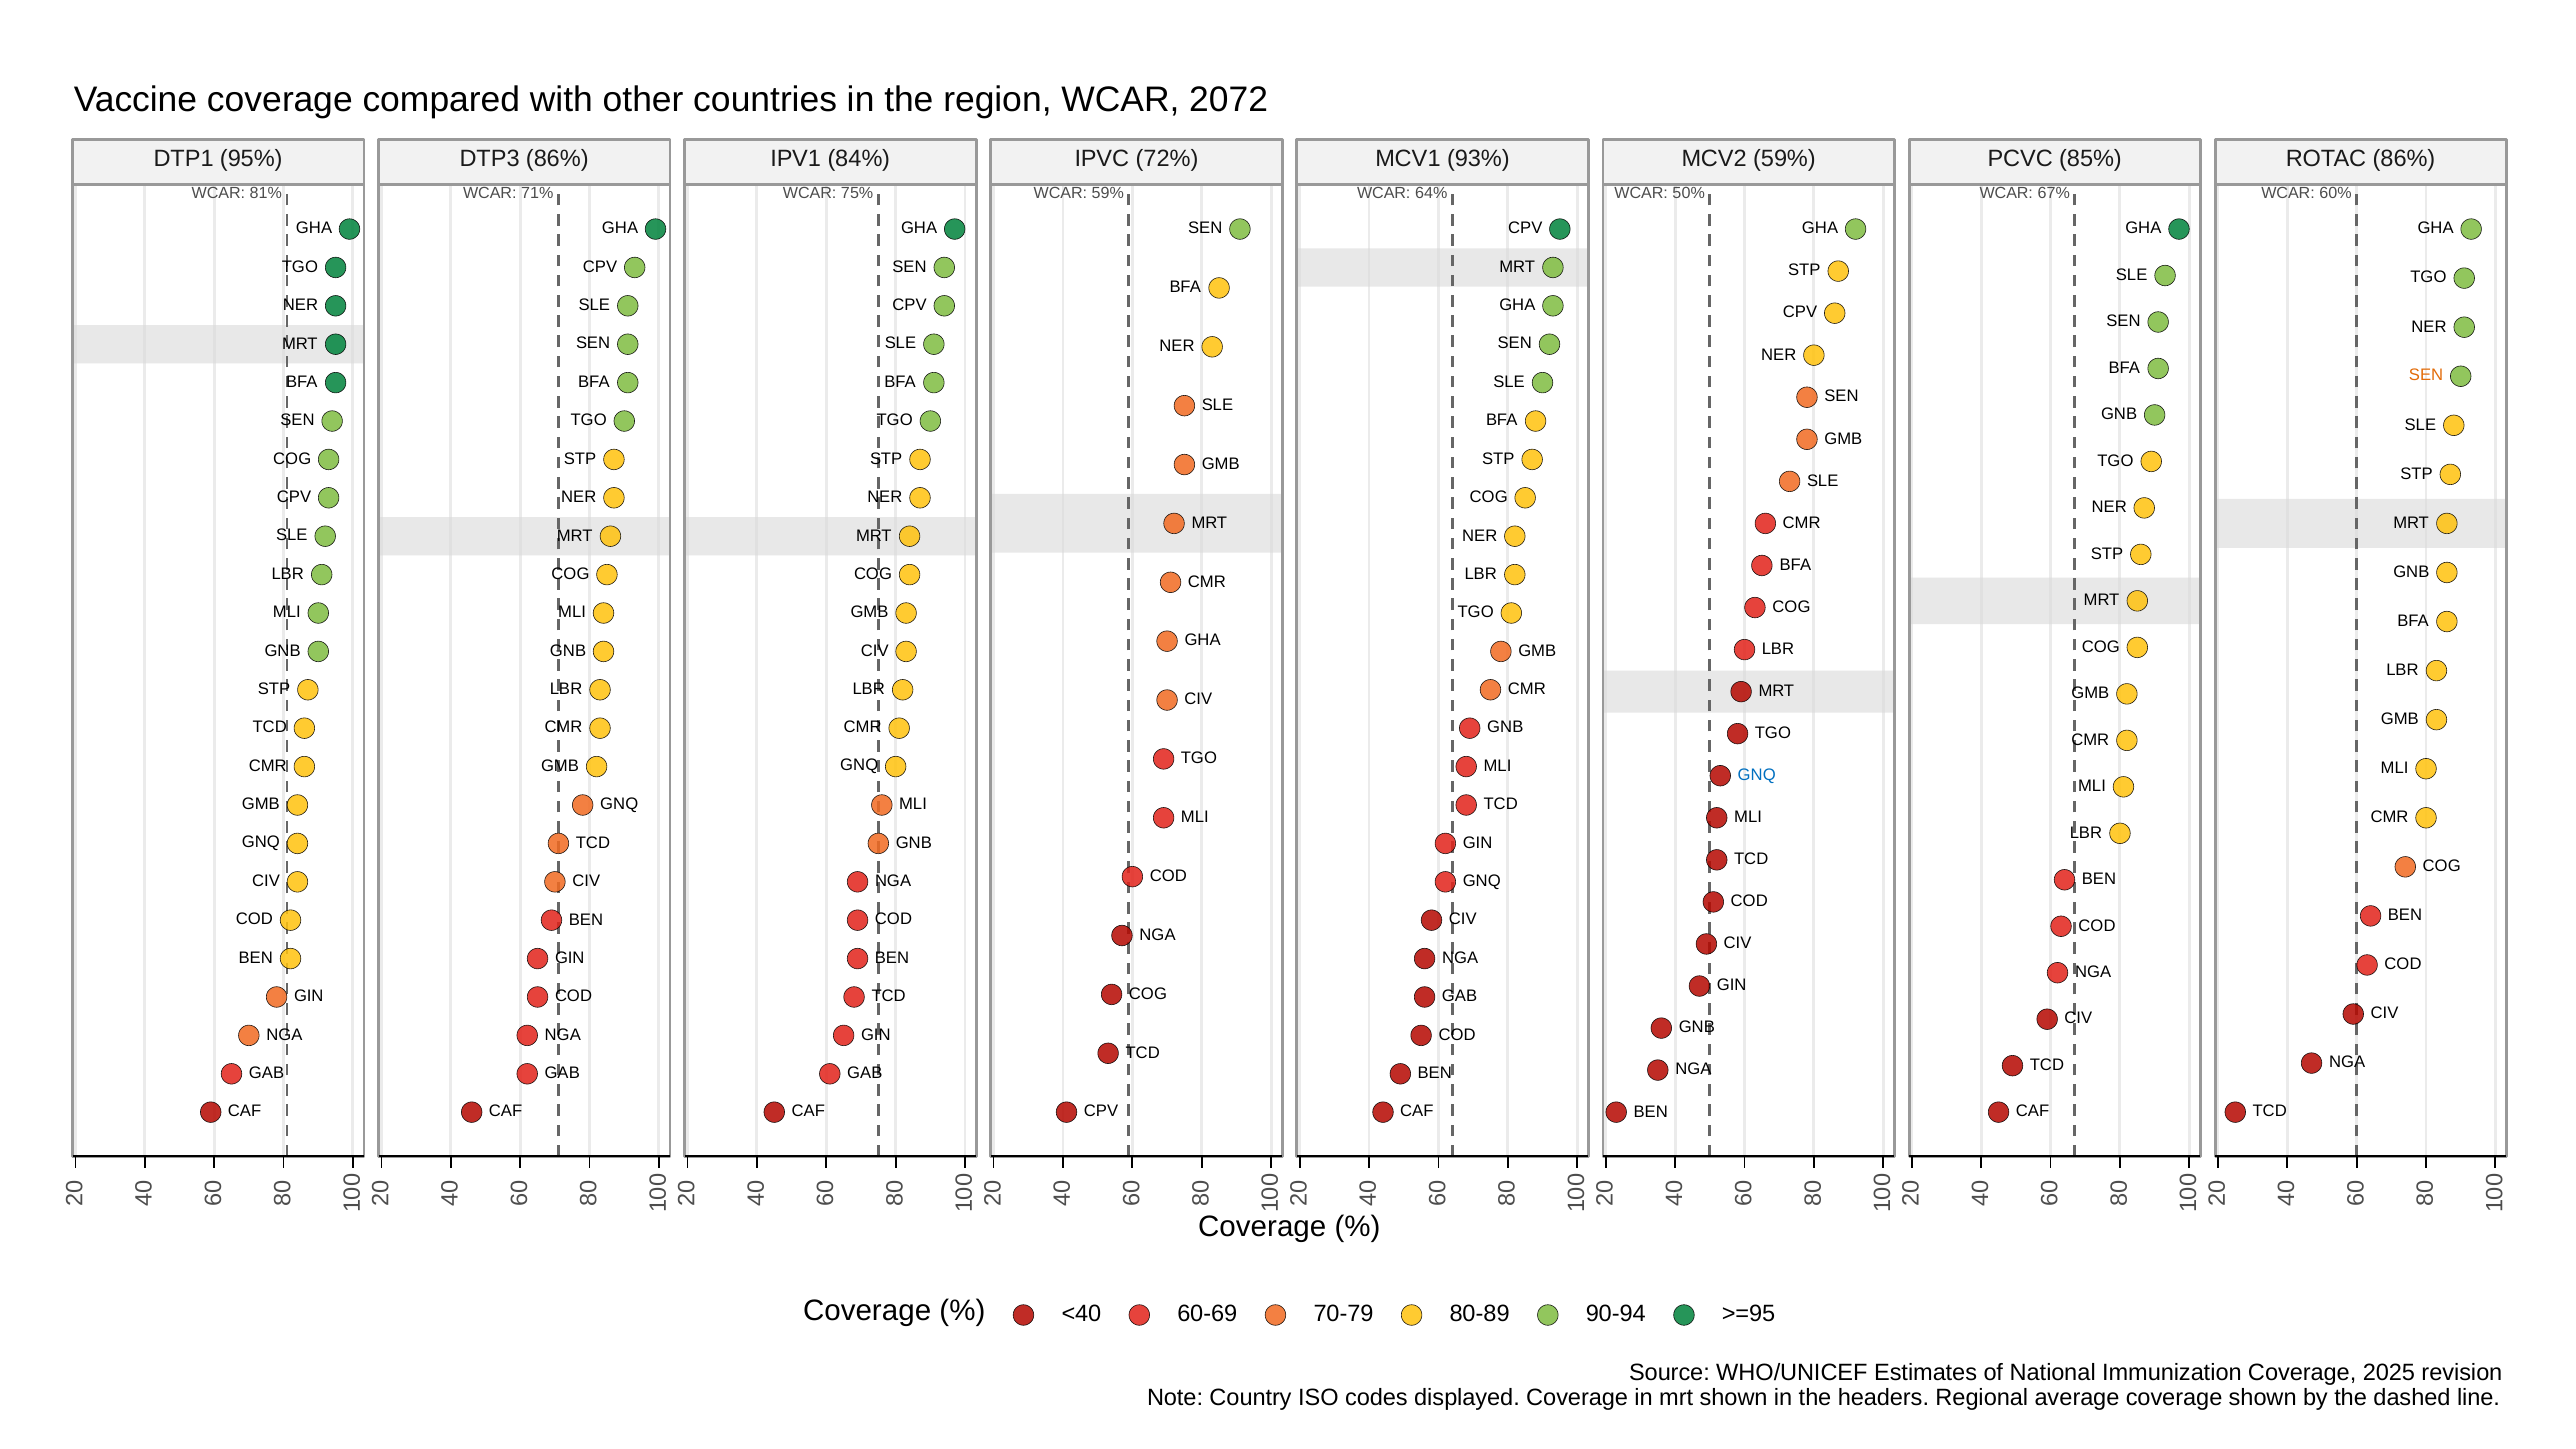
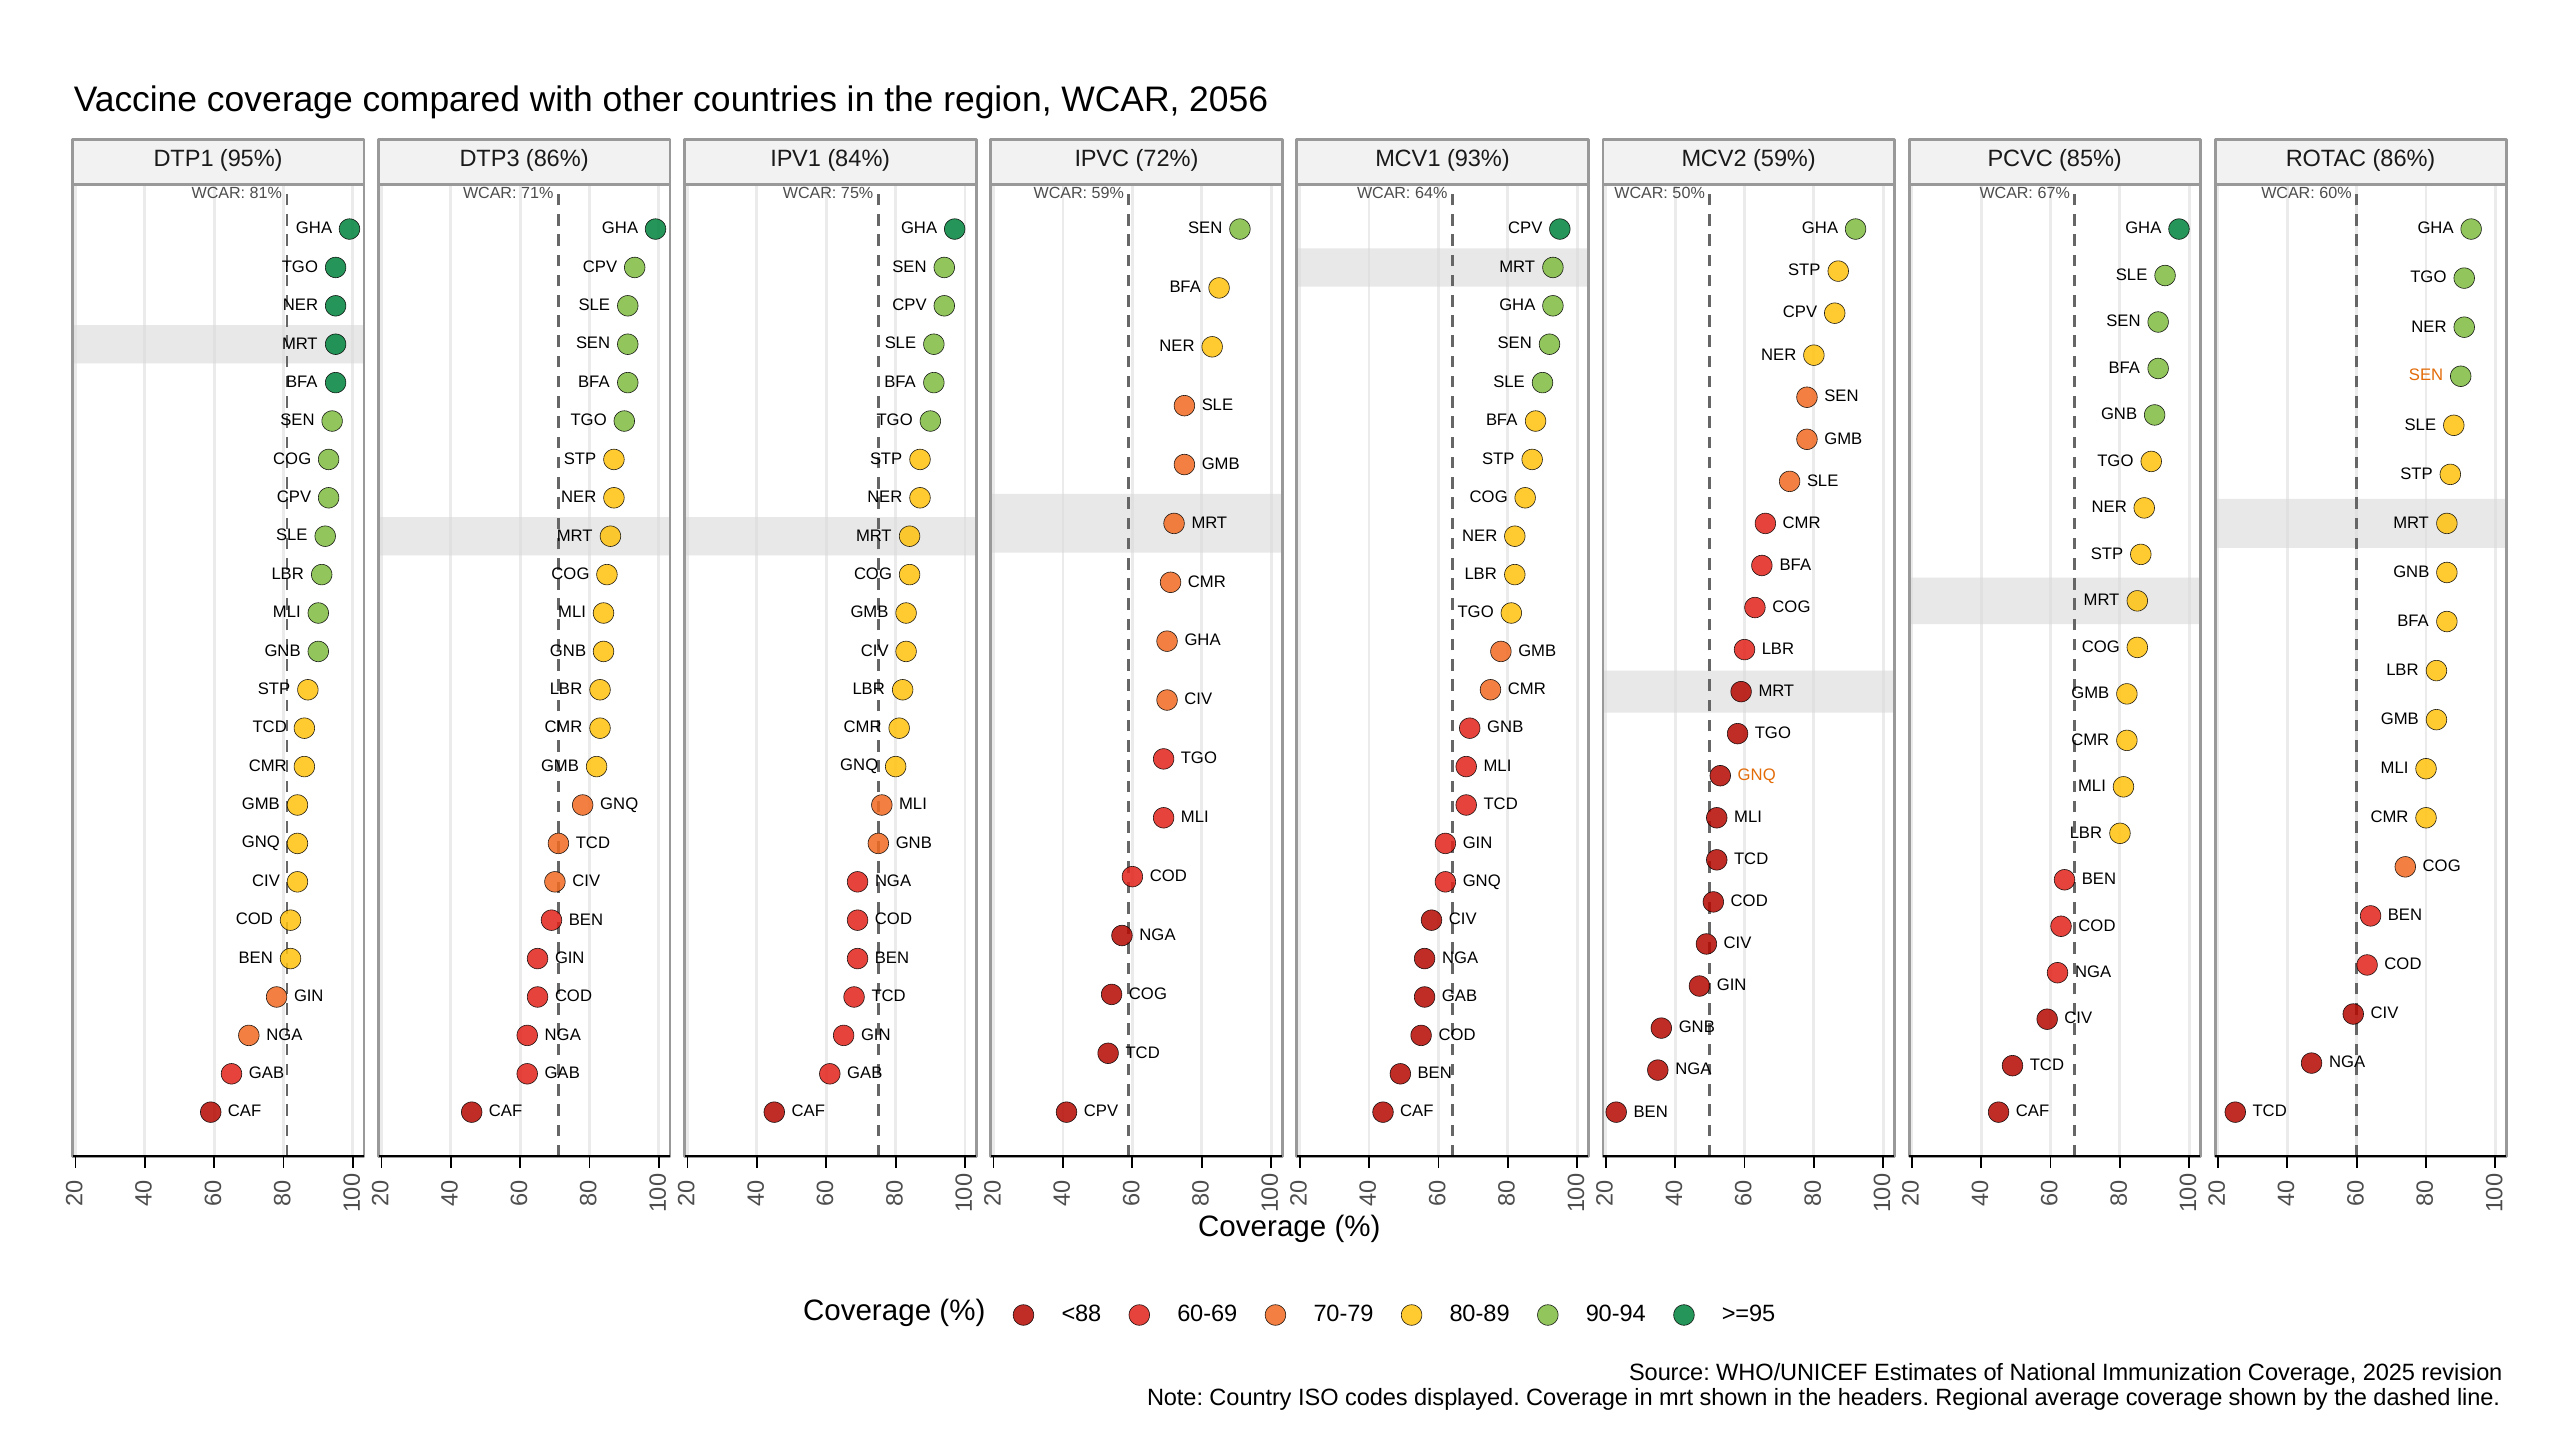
2072: 2072 -> 2056
GNQ at (1757, 775) colour: blue -> orange
<40: <40 -> <88
